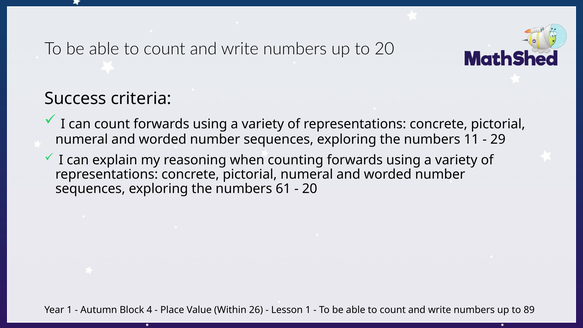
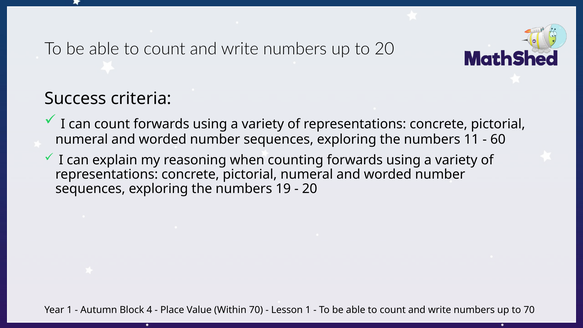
29: 29 -> 60
61: 61 -> 19
Within 26: 26 -> 70
to 89: 89 -> 70
